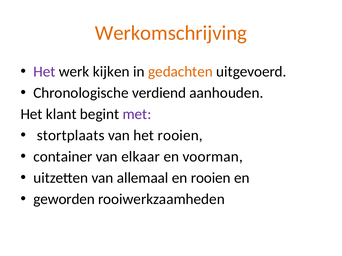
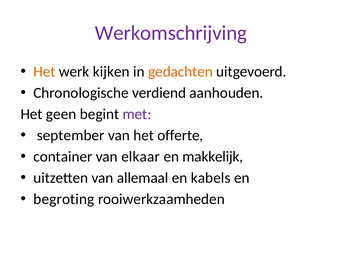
Werkomschrijving colour: orange -> purple
Het at (44, 72) colour: purple -> orange
klant: klant -> geen
stortplaats: stortplaats -> september
het rooien: rooien -> offerte
voorman: voorman -> makkelijk
en rooien: rooien -> kabels
geworden: geworden -> begroting
